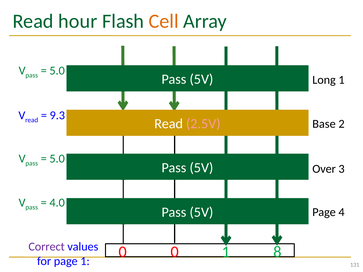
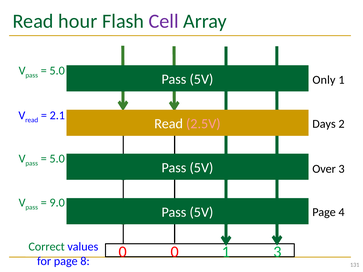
Cell colour: orange -> purple
Long: Long -> Only
9.3: 9.3 -> 2.1
Base: Base -> Days
4.0: 4.0 -> 9.0
Correct colour: purple -> green
1 8: 8 -> 3
page 1: 1 -> 8
